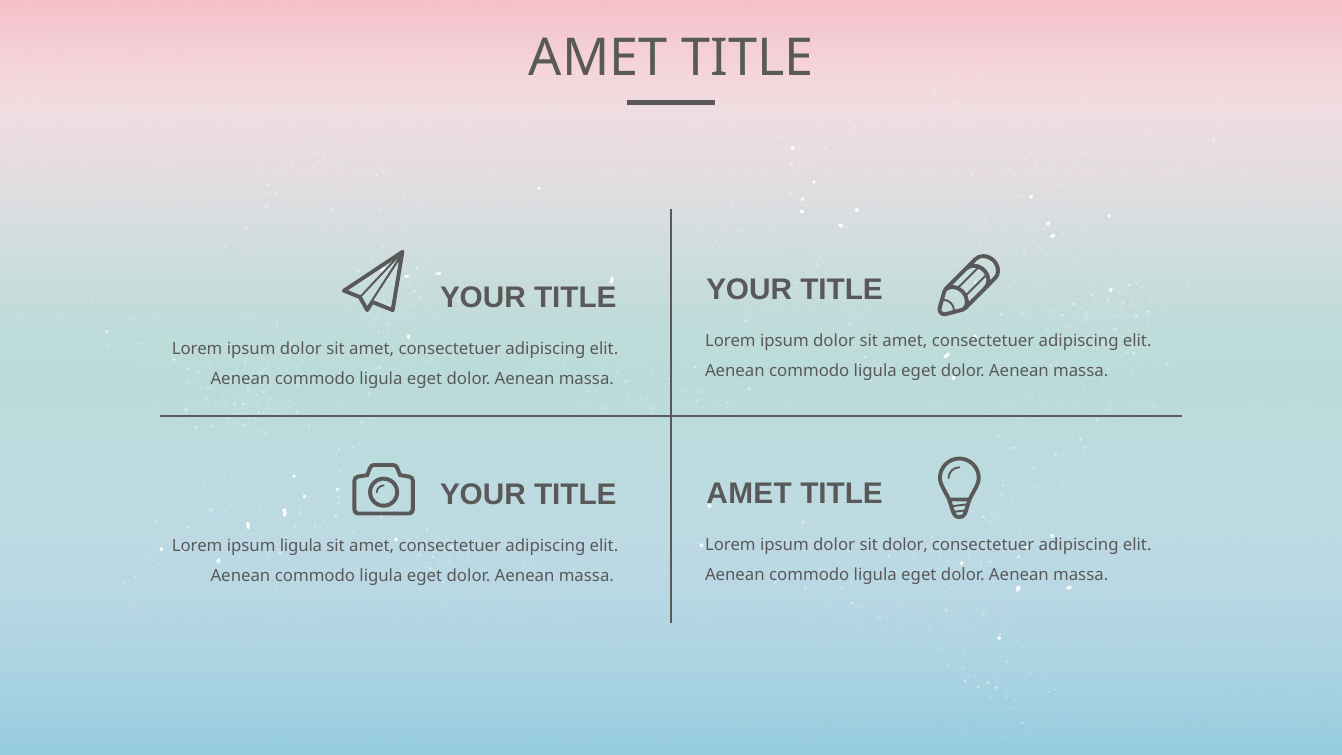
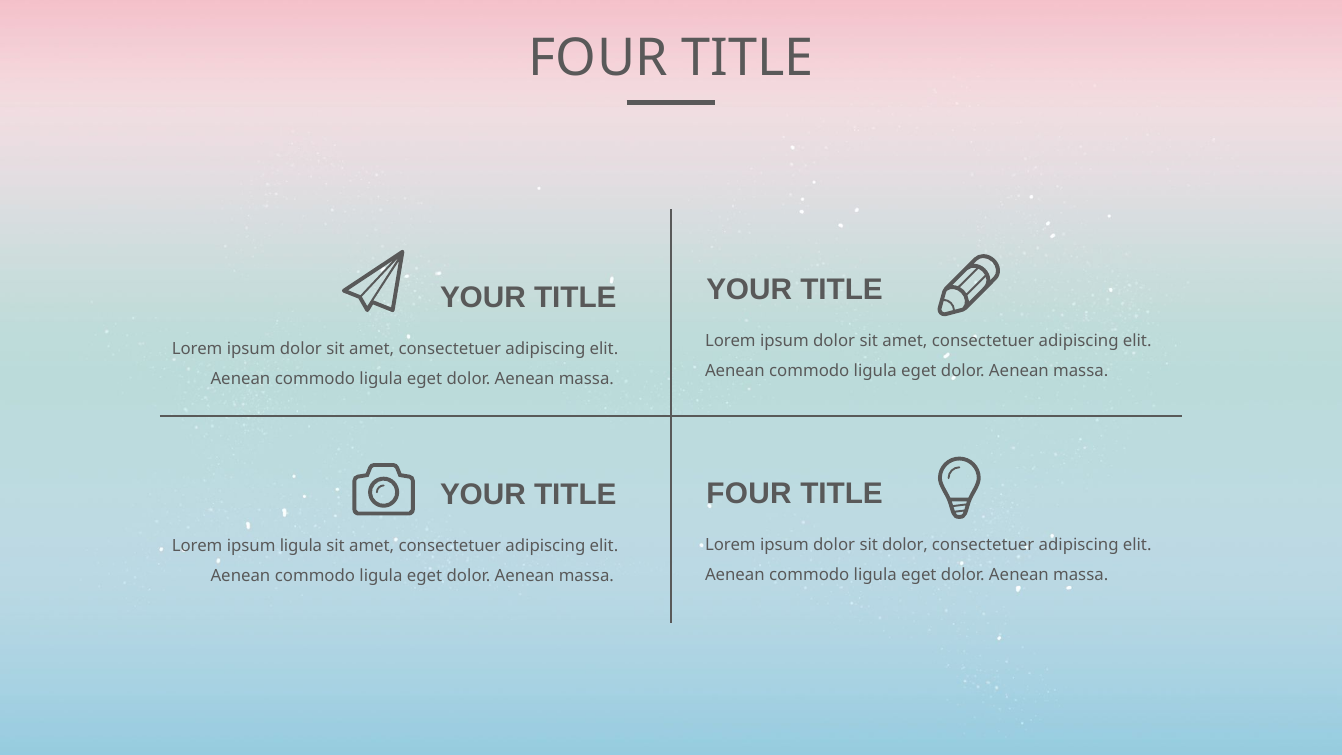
AMET at (598, 59): AMET -> FOUR
AMET at (749, 493): AMET -> FOUR
